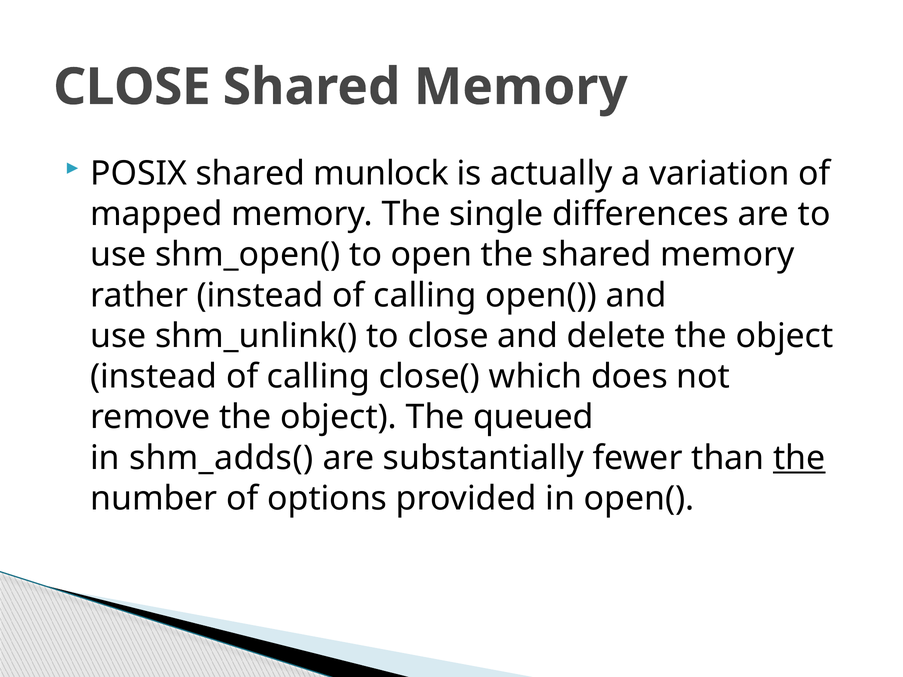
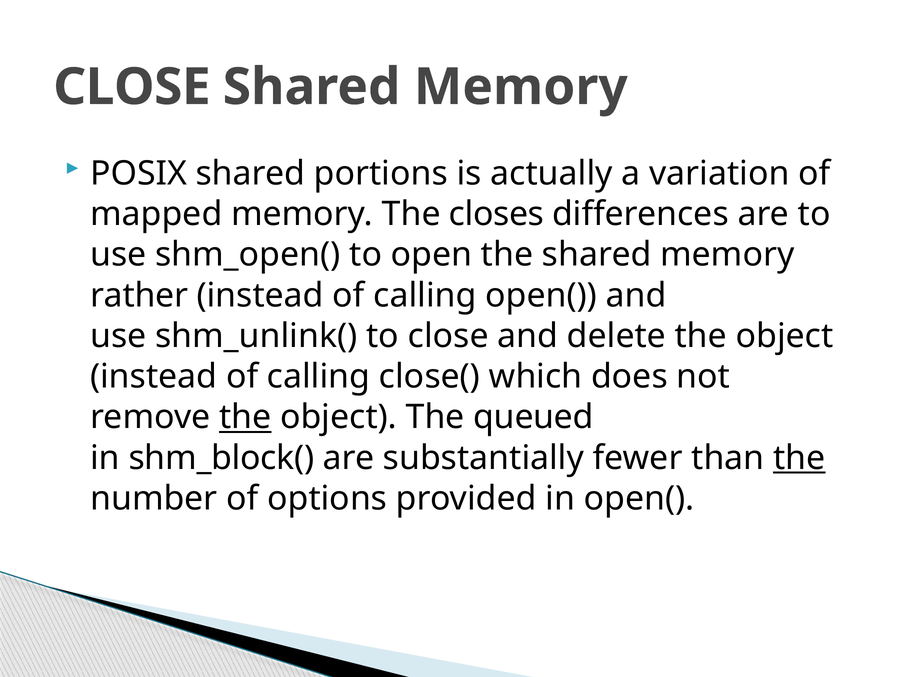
munlock: munlock -> portions
single: single -> closes
the at (245, 417) underline: none -> present
shm_adds(: shm_adds( -> shm_block(
